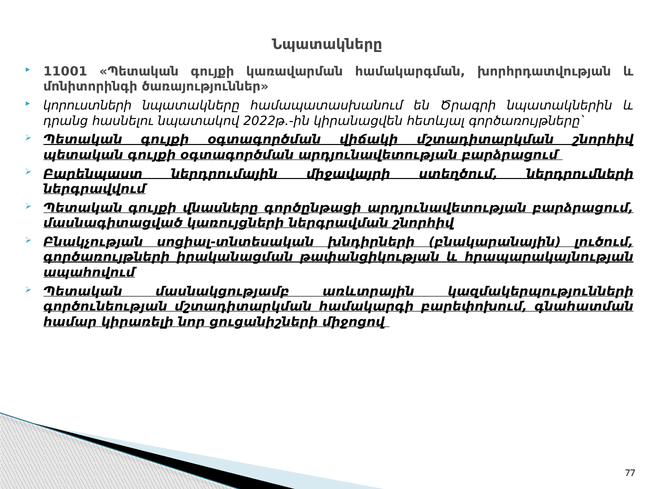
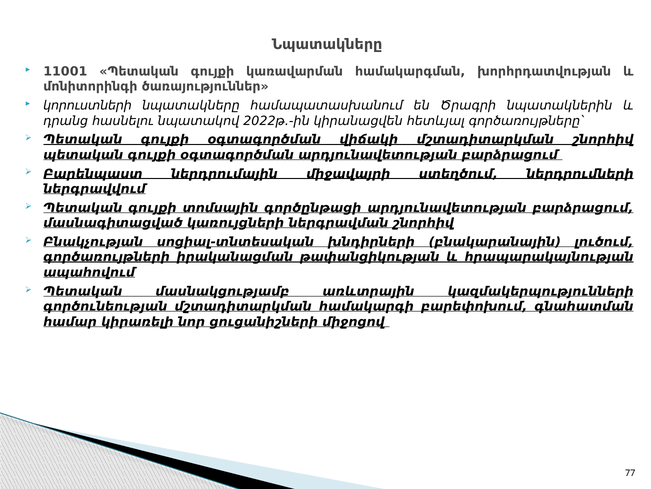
վնասները: վնասները -> տոմսային
